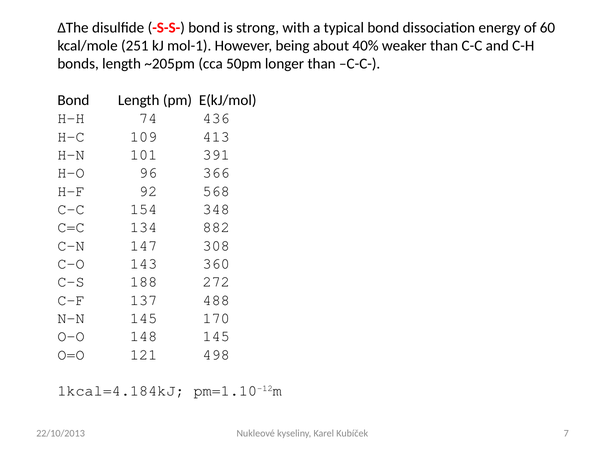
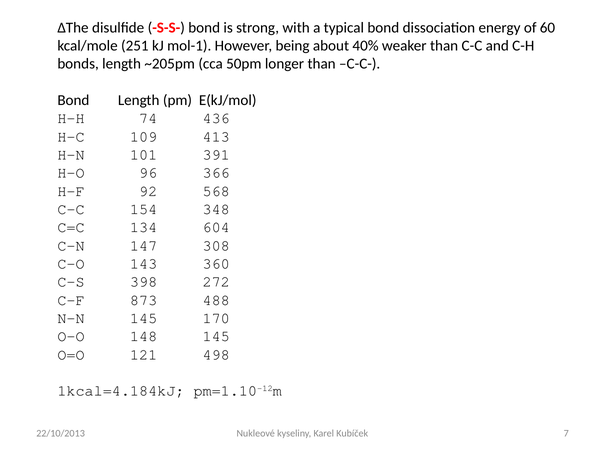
882: 882 -> 604
188: 188 -> 398
137: 137 -> 873
